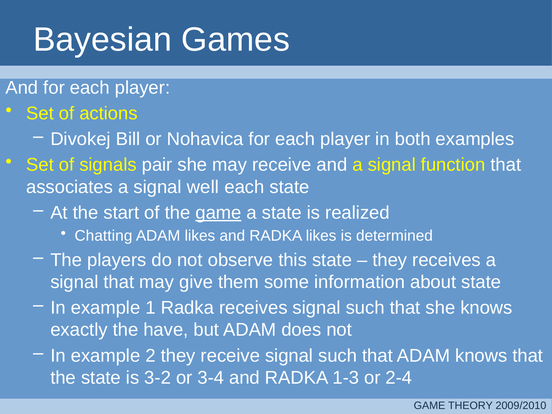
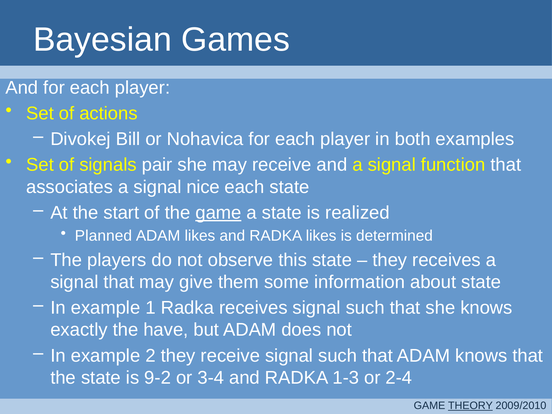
well: well -> nice
Chatting: Chatting -> Planned
3-2: 3-2 -> 9-2
THEORY underline: none -> present
